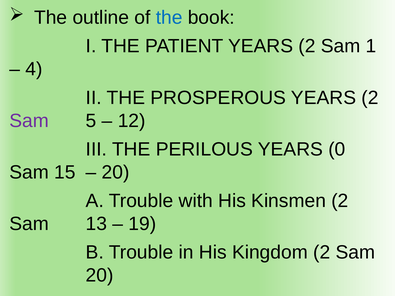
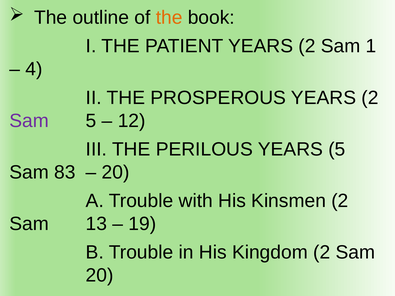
the at (169, 18) colour: blue -> orange
YEARS 0: 0 -> 5
15: 15 -> 83
